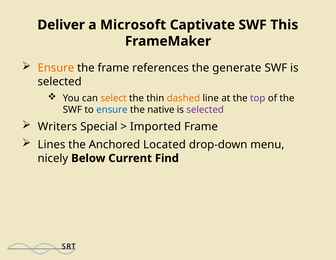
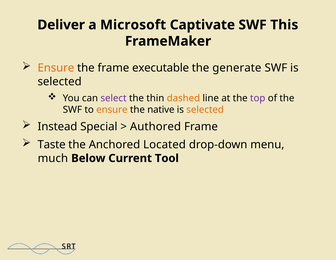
references: references -> executable
select colour: orange -> purple
ensure at (112, 110) colour: blue -> orange
selected at (205, 110) colour: purple -> orange
Writers: Writers -> Instead
Imported: Imported -> Authored
Lines: Lines -> Taste
nicely: nicely -> much
Find: Find -> Tool
